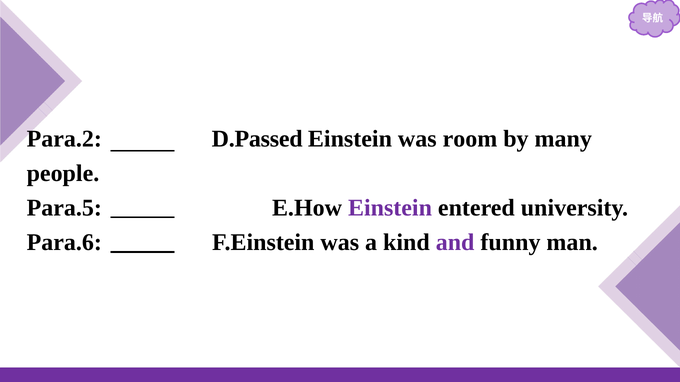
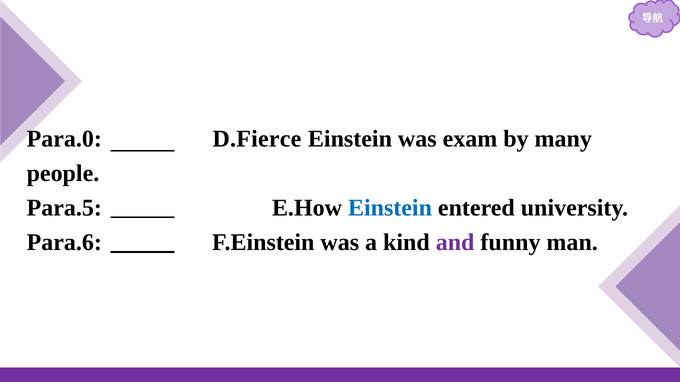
Para.2: Para.2 -> Para.0
D.Passed: D.Passed -> D.Fierce
room: room -> exam
Einstein at (390, 208) colour: purple -> blue
